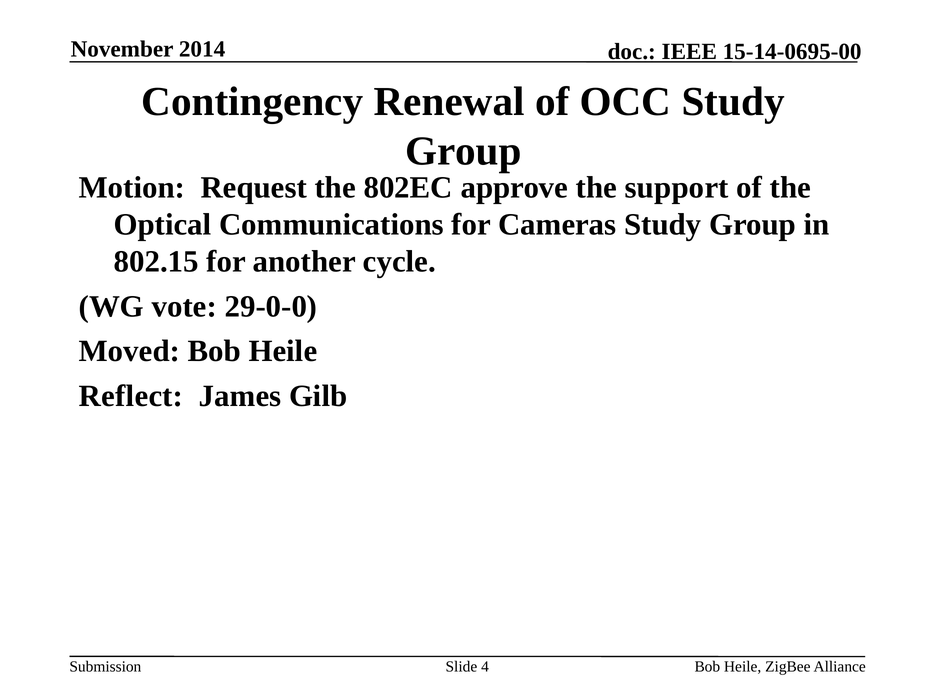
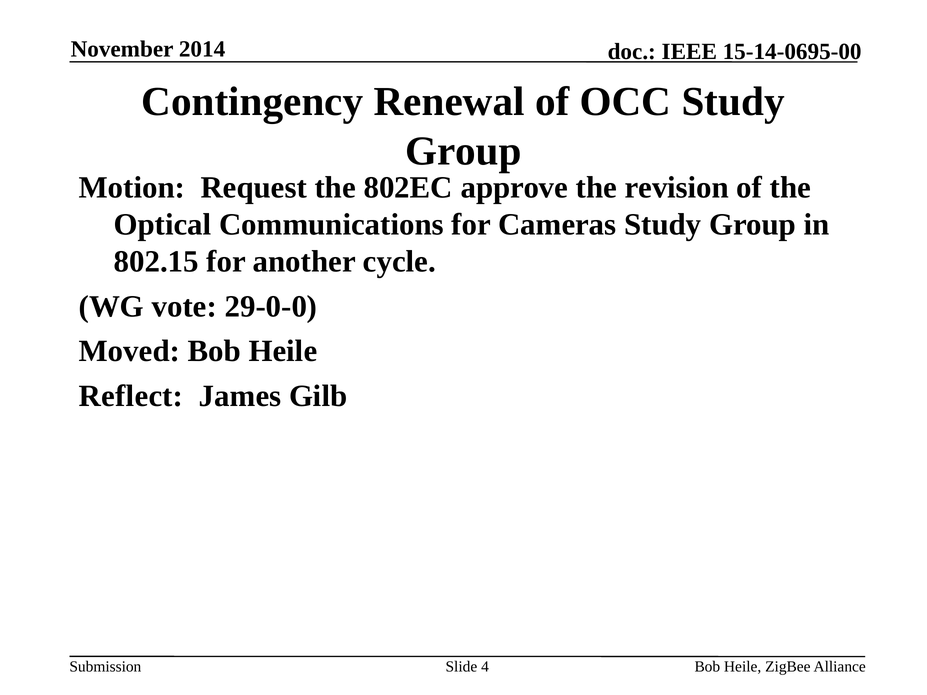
support: support -> revision
